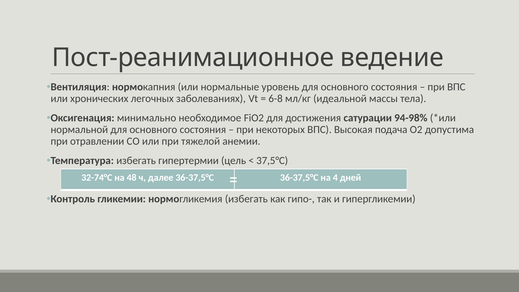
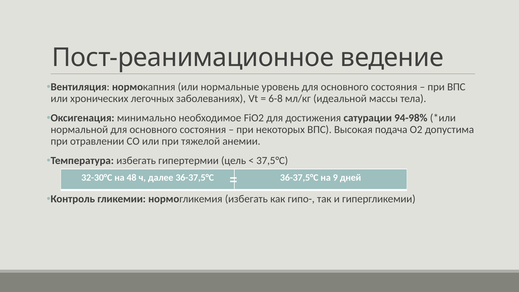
32-74°С: 32-74°С -> 32-30°С
4: 4 -> 9
